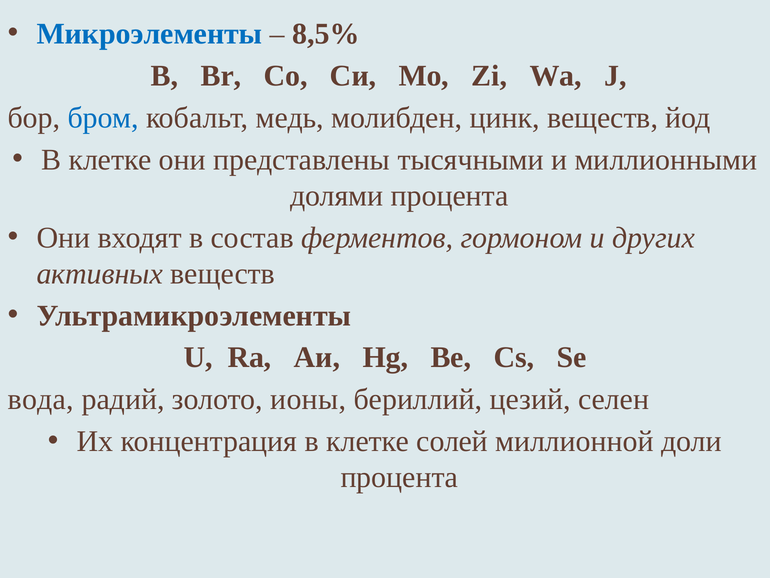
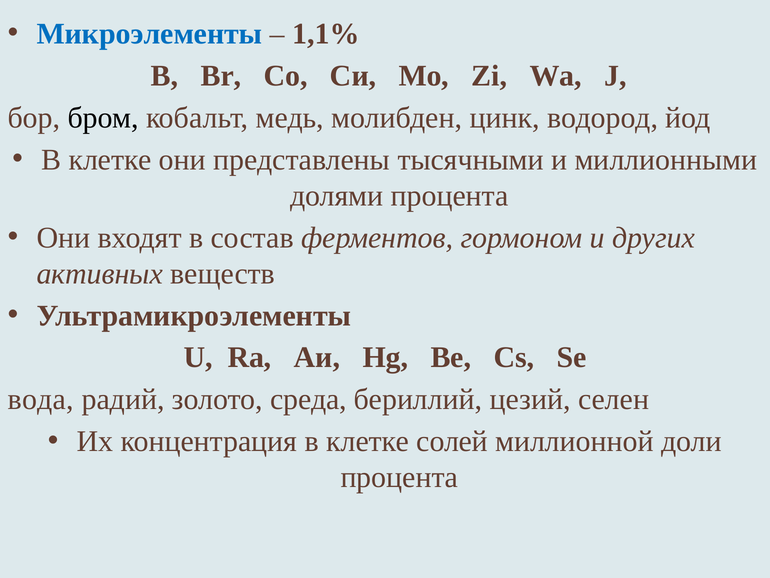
8,5%: 8,5% -> 1,1%
бром colour: blue -> black
цинк веществ: веществ -> водород
ионы: ионы -> среда
